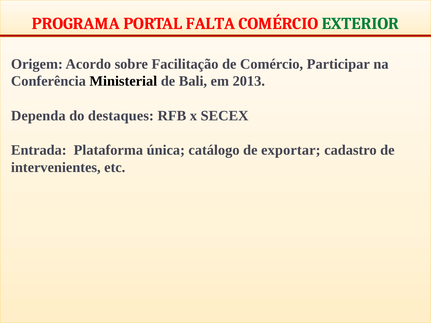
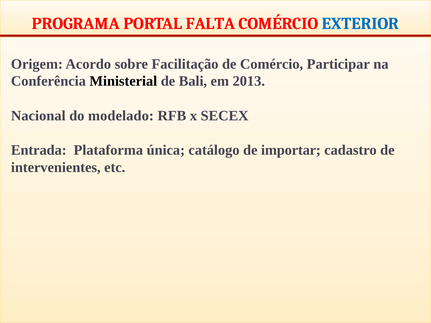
EXTERIOR colour: green -> blue
Dependa: Dependa -> Nacional
destaques: destaques -> modelado
exportar: exportar -> importar
